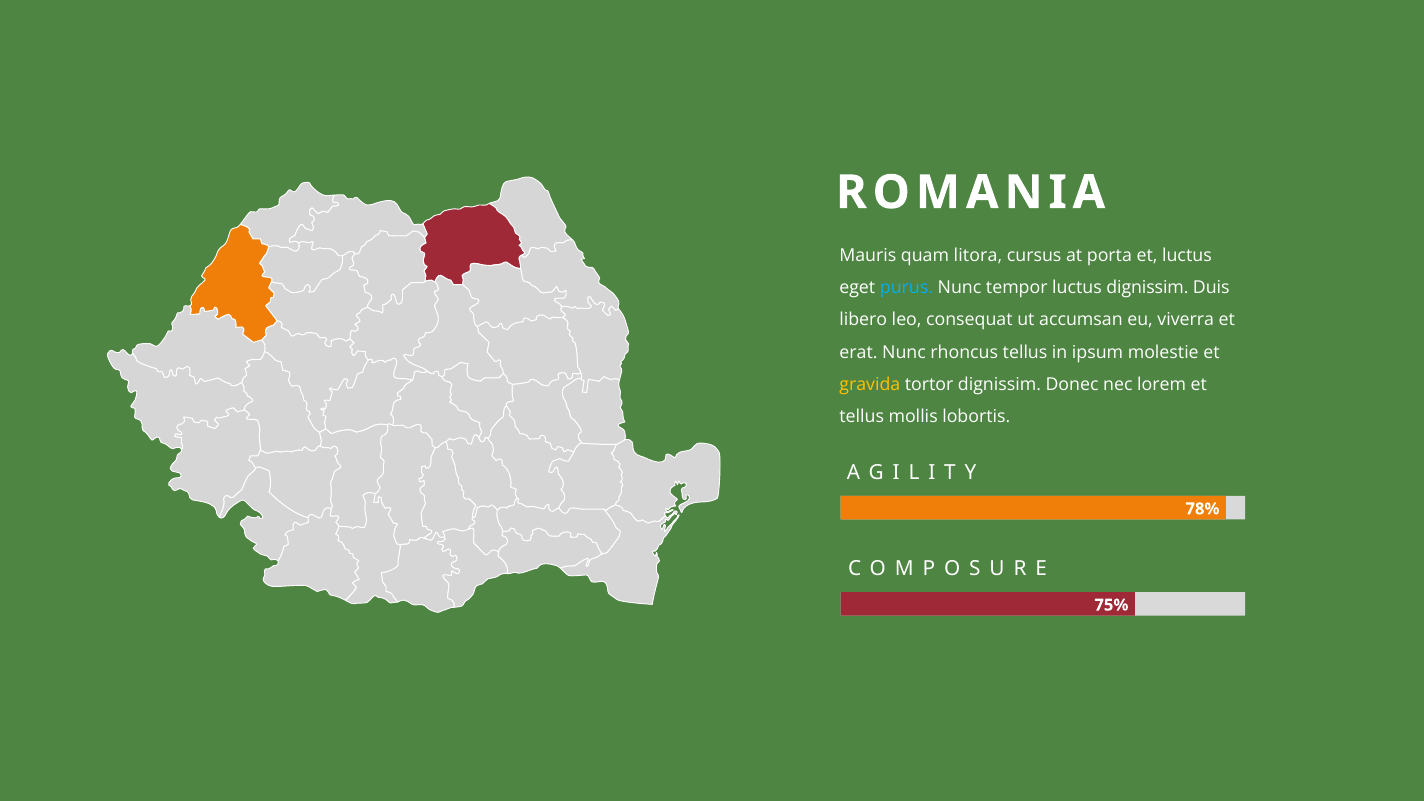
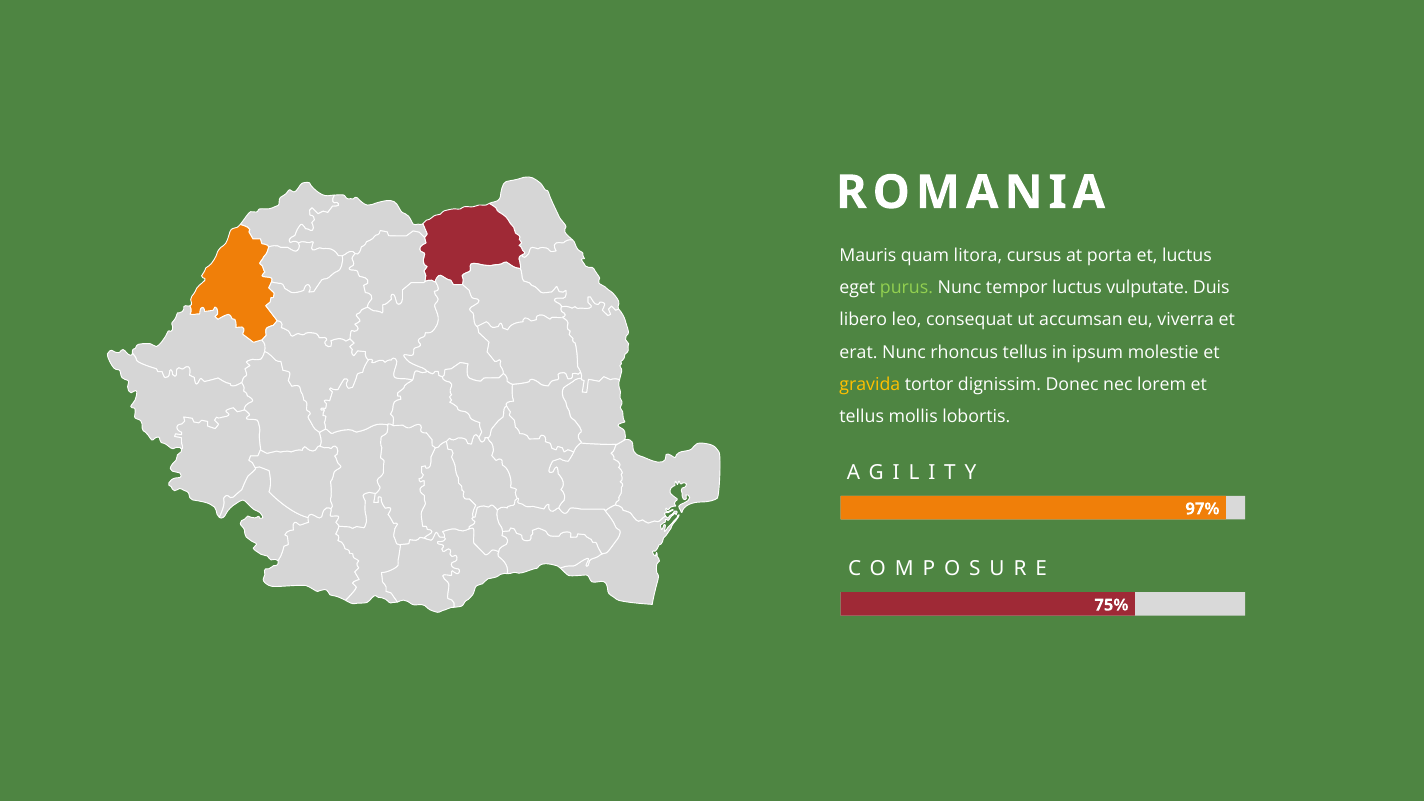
purus colour: light blue -> light green
luctus dignissim: dignissim -> vulputate
78%: 78% -> 97%
